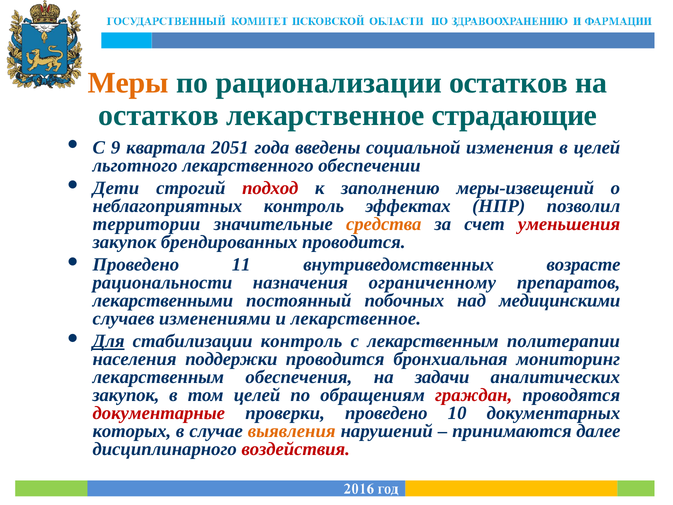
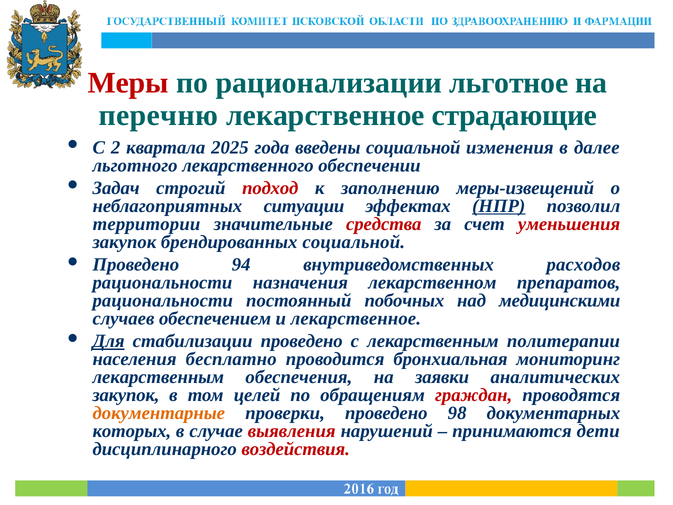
Меры colour: orange -> red
рационализации остатков: остатков -> льготное
остатков at (159, 115): остатков -> перечню
9: 9 -> 2
2051: 2051 -> 2025
в целей: целей -> далее
Дети: Дети -> Задач
неблагоприятных контроль: контроль -> ситуации
НПР underline: none -> present
средства colour: orange -> red
брендированных проводится: проводится -> социальной
11: 11 -> 94
возрасте: возрасте -> расходов
ограниченному: ограниченному -> лекарственном
лекарственными at (163, 300): лекарственными -> рациональности
изменениями: изменениями -> обеспечением
стабилизации контроль: контроль -> проведено
поддержки: поддержки -> бесплатно
задачи: задачи -> заявки
документарные colour: red -> orange
10: 10 -> 98
выявления colour: orange -> red
далее: далее -> дети
